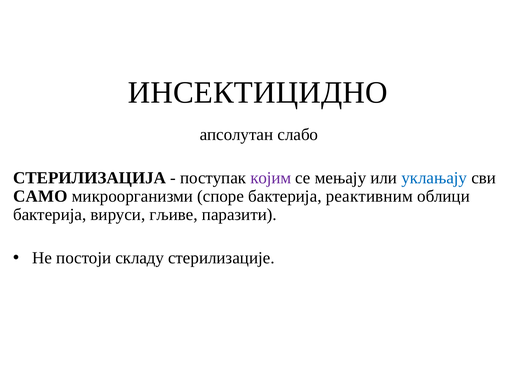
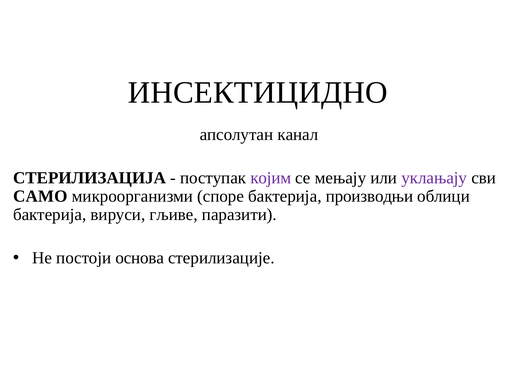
слабо: слабо -> канал
уклањају colour: blue -> purple
реактивним: реактивним -> производњи
складу: складу -> основа
